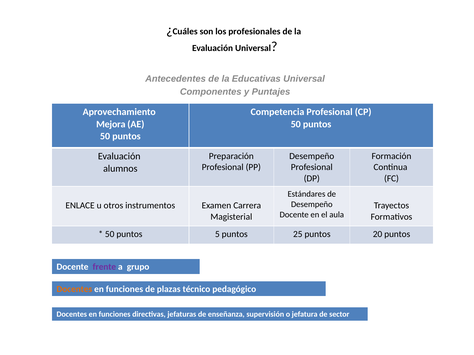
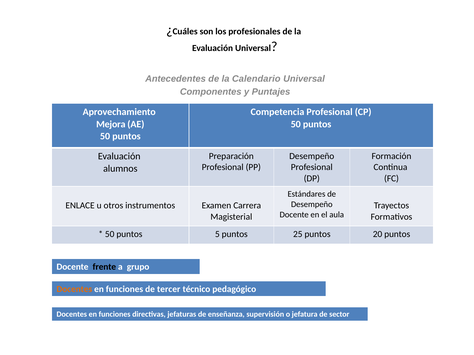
Educativas: Educativas -> Calendario
frente colour: purple -> black
plazas: plazas -> tercer
